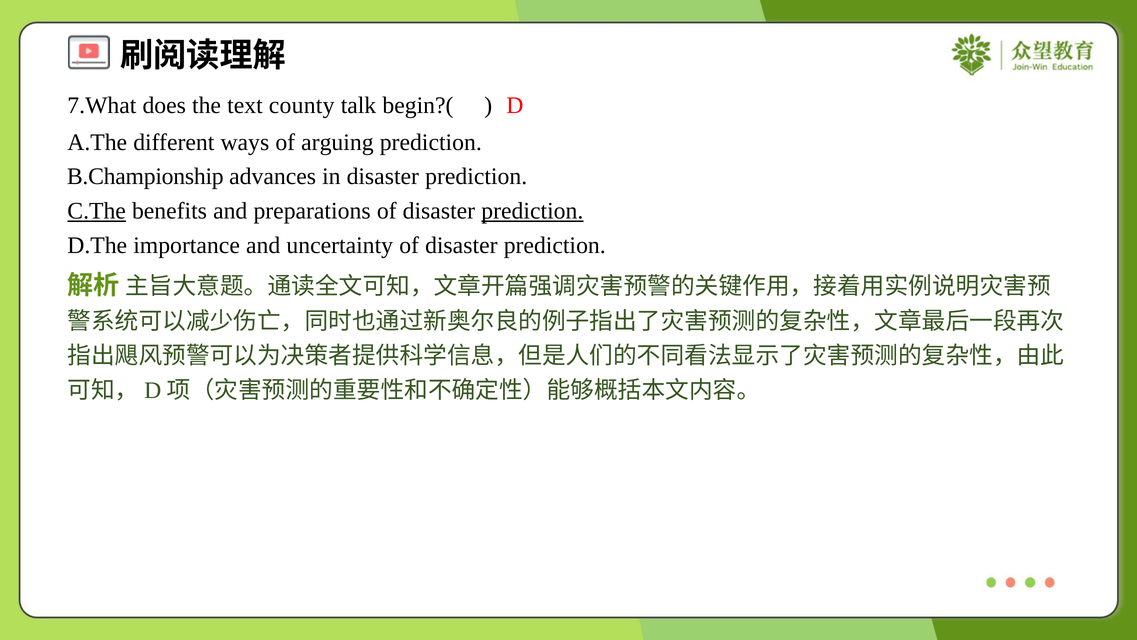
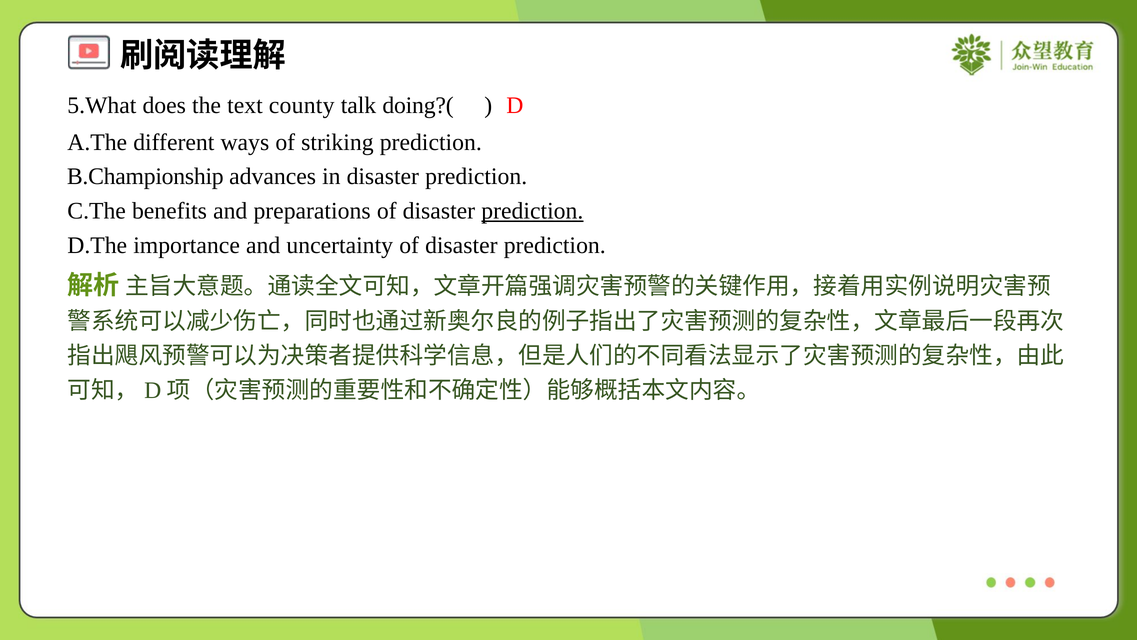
7.What: 7.What -> 5.What
begin?(: begin?( -> doing?(
arguing: arguing -> striking
C.The underline: present -> none
